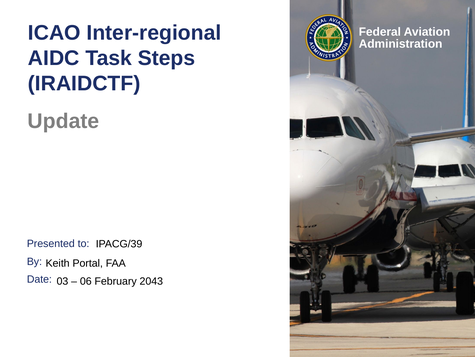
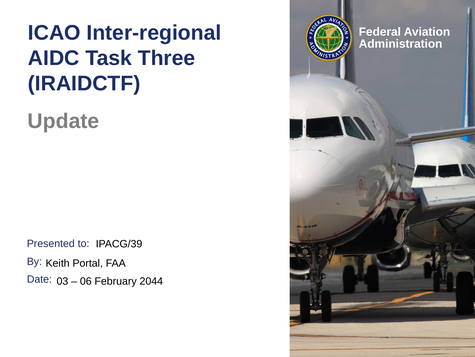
Steps: Steps -> Three
2043: 2043 -> 2044
